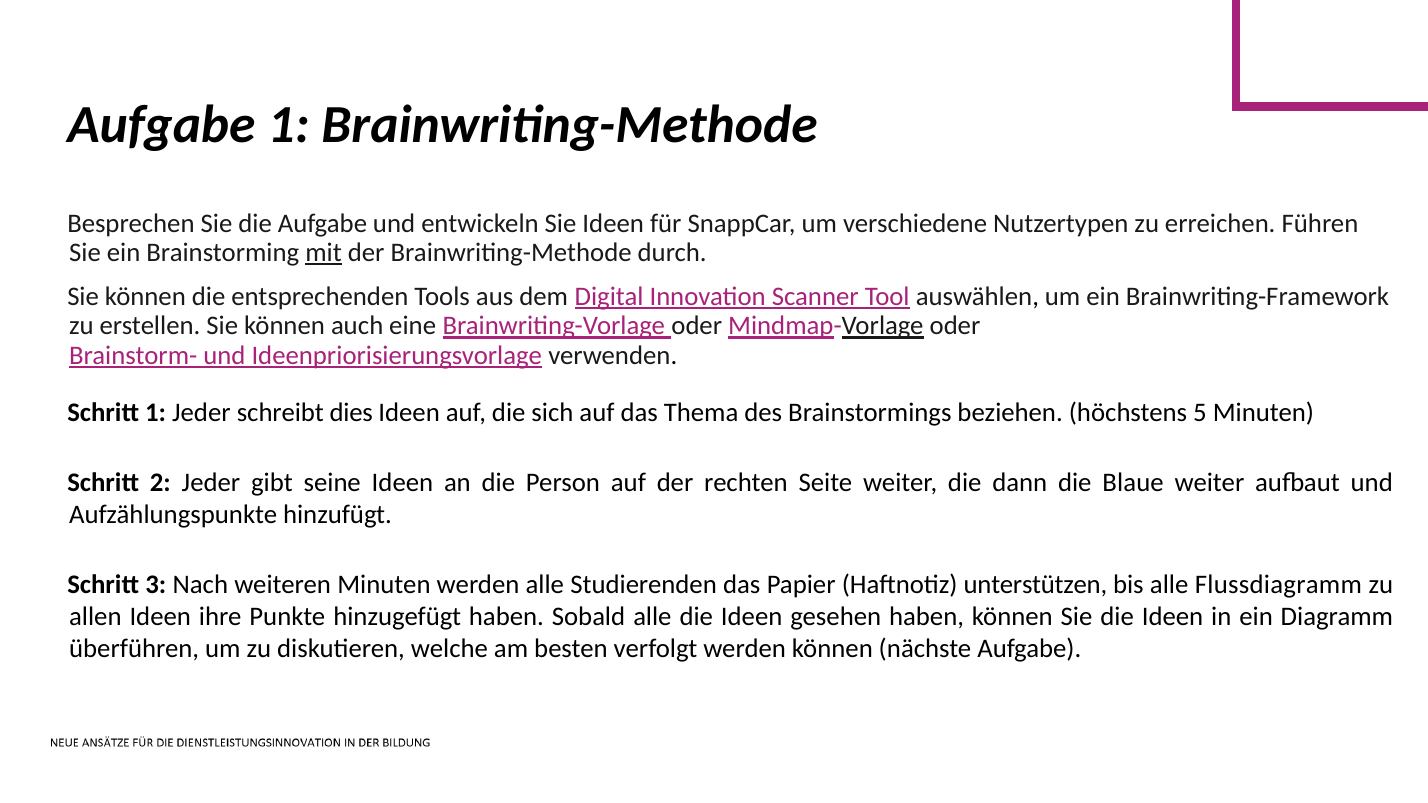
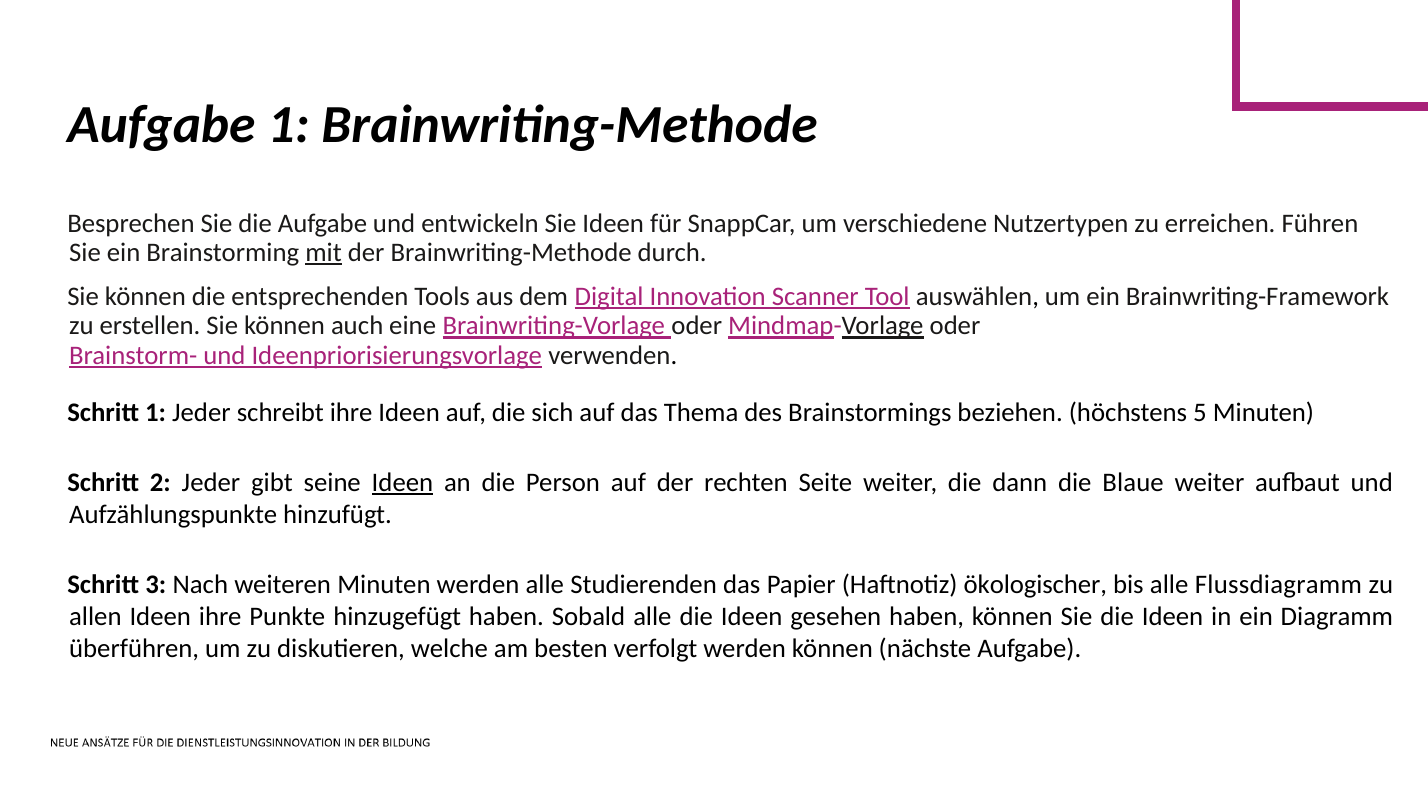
schreibt dies: dies -> ihre
Ideen at (402, 482) underline: none -> present
unterstützen: unterstützen -> ökologischer
